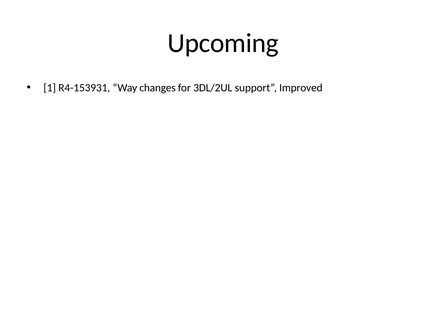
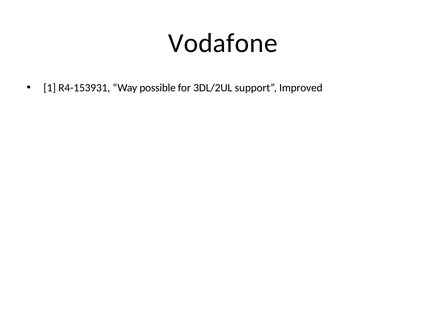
Upcoming: Upcoming -> Vodafone
changes: changes -> possible
